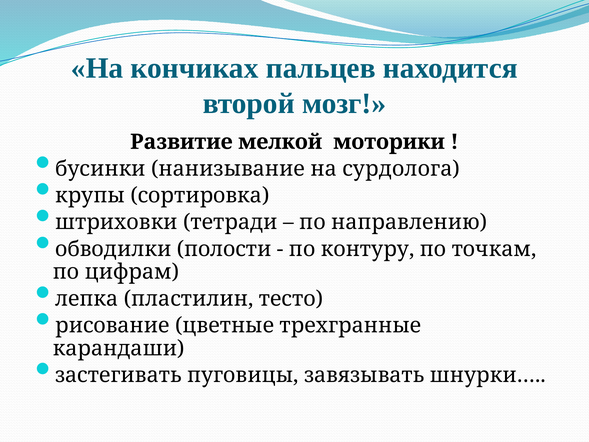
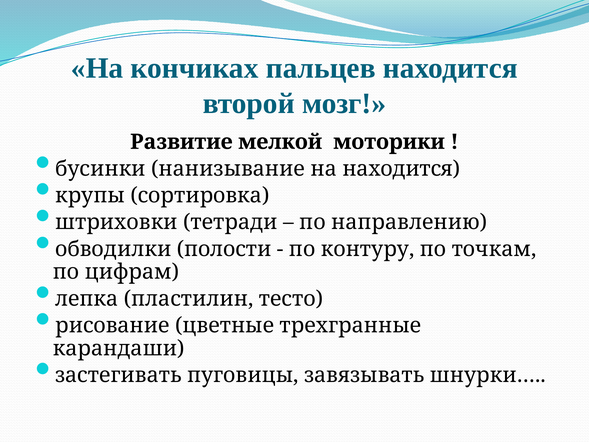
на сурдолога: сурдолога -> находится
